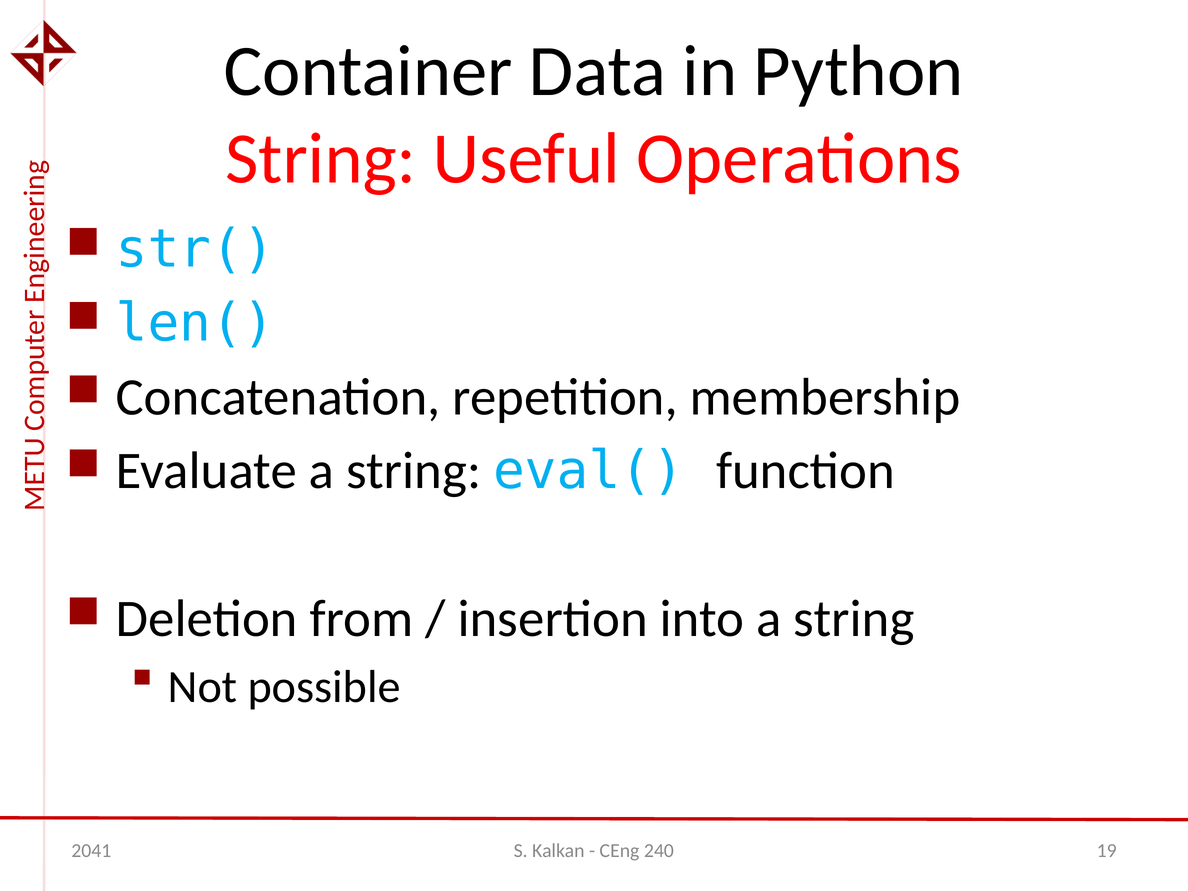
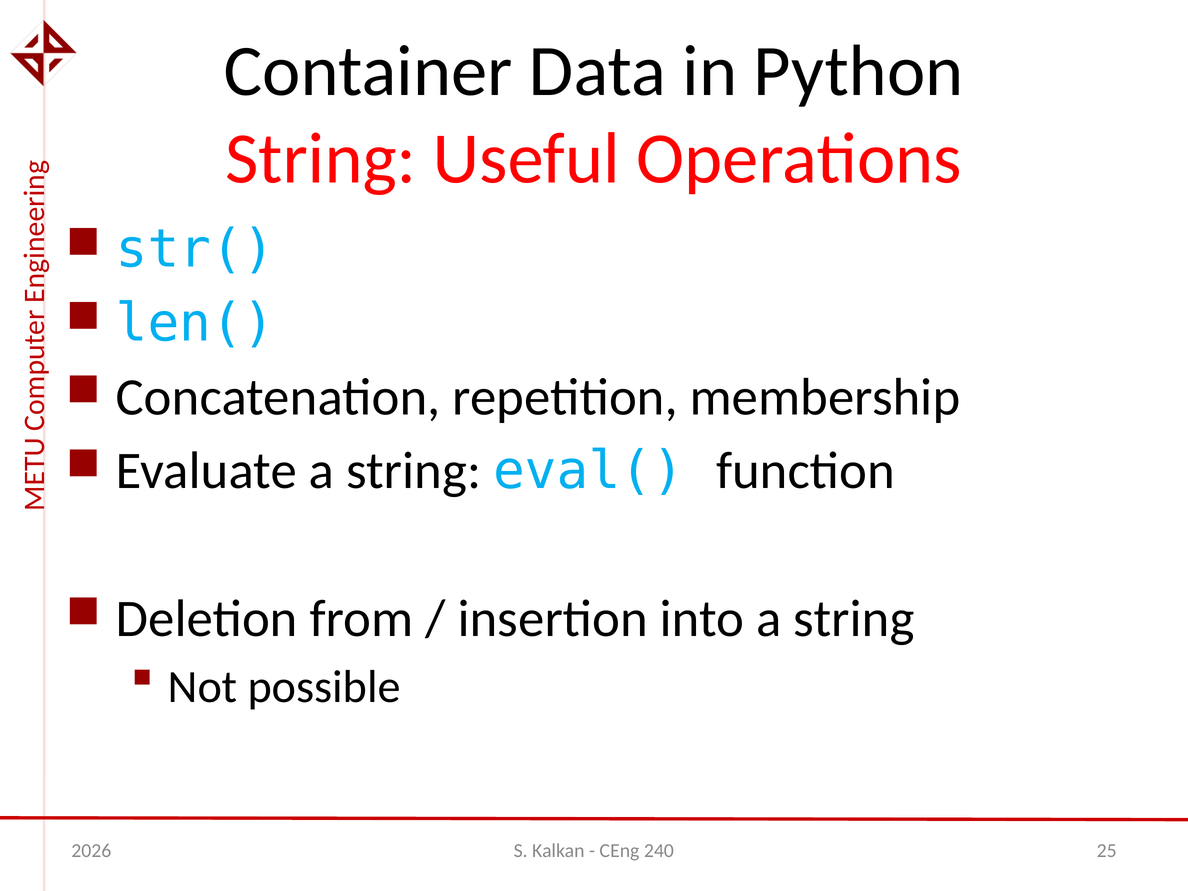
2041: 2041 -> 2026
19: 19 -> 25
